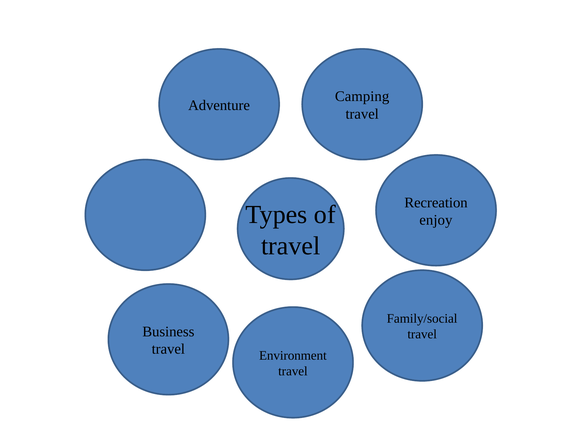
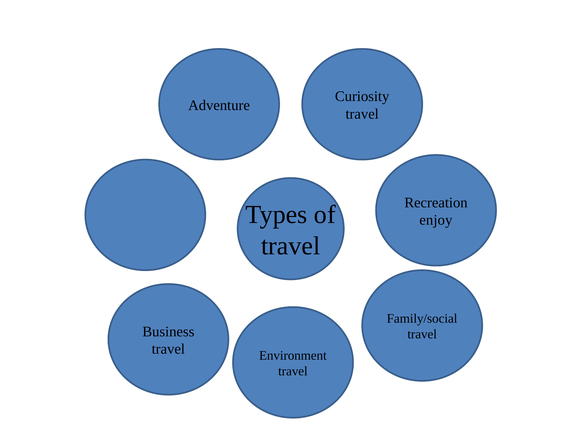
Camping: Camping -> Curiosity
